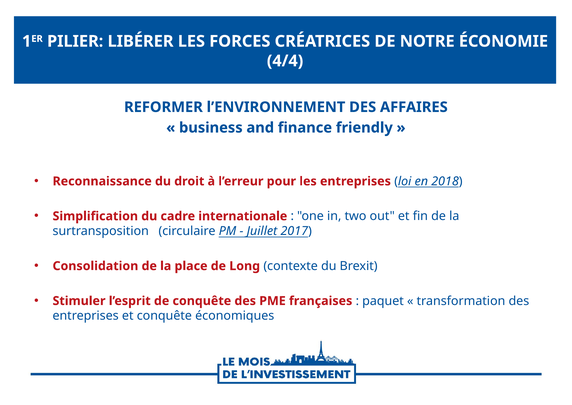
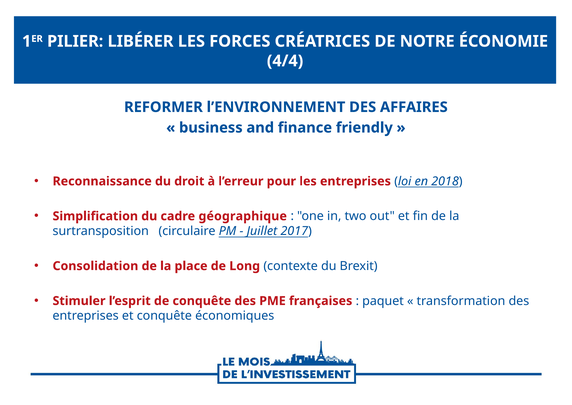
internationale: internationale -> géographique
